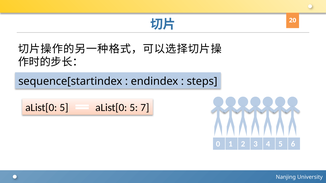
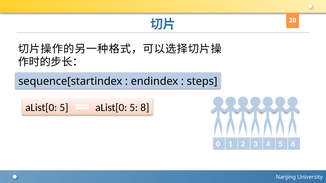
7: 7 -> 8
